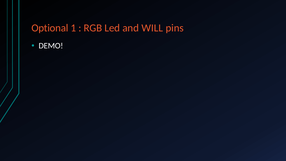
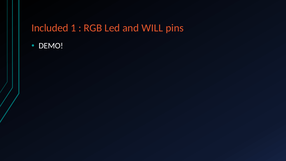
Optional: Optional -> Included
